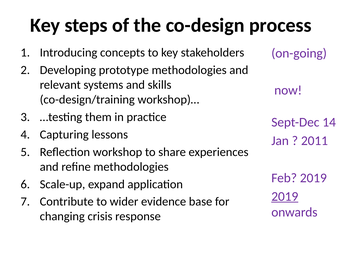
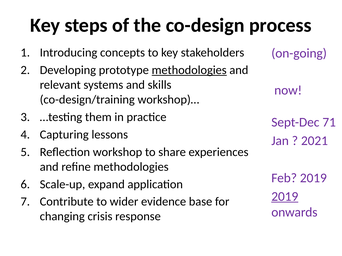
methodologies at (189, 70) underline: none -> present
14: 14 -> 71
2011: 2011 -> 2021
